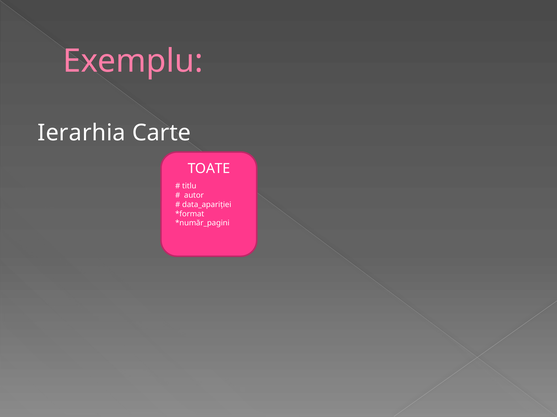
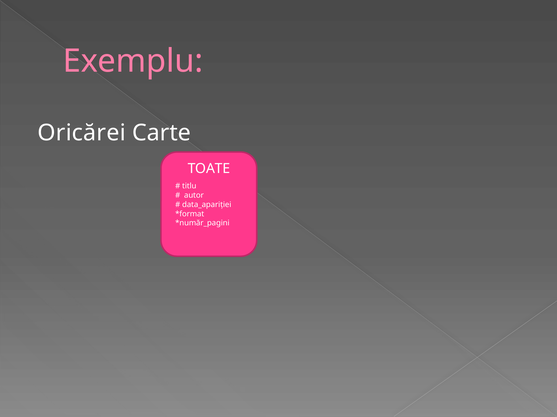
Ierarhia: Ierarhia -> Oricărei
